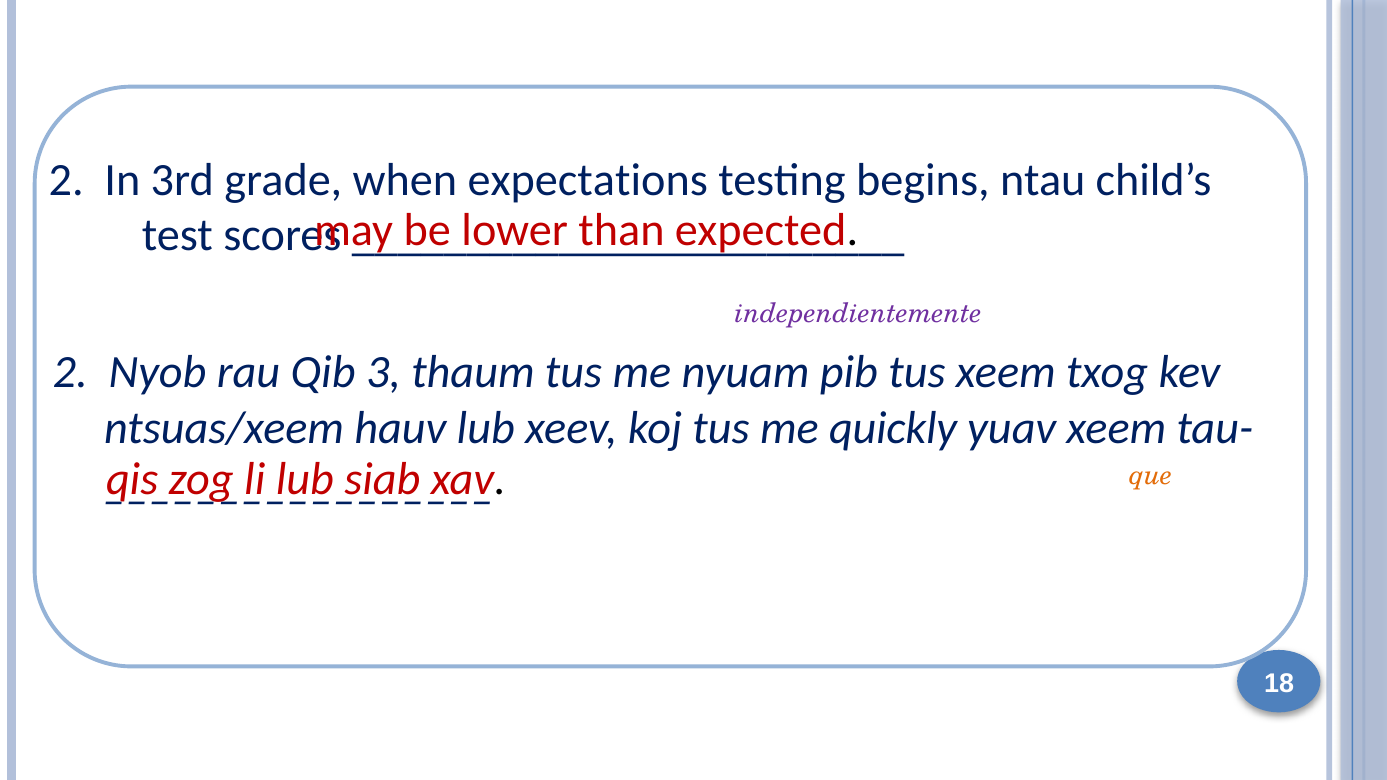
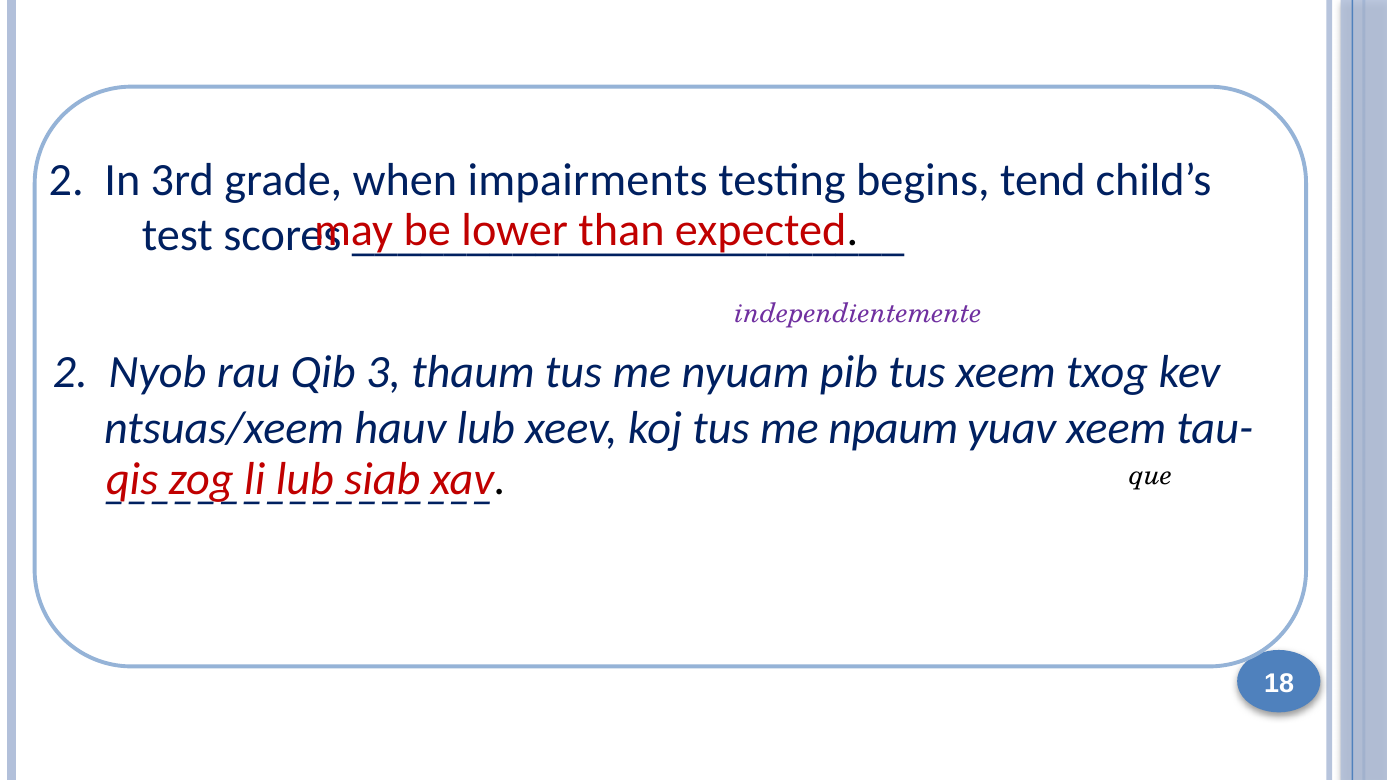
expectations: expectations -> impairments
ntau: ntau -> tend
quickly: quickly -> npaum
que at (1151, 476) colour: orange -> black
